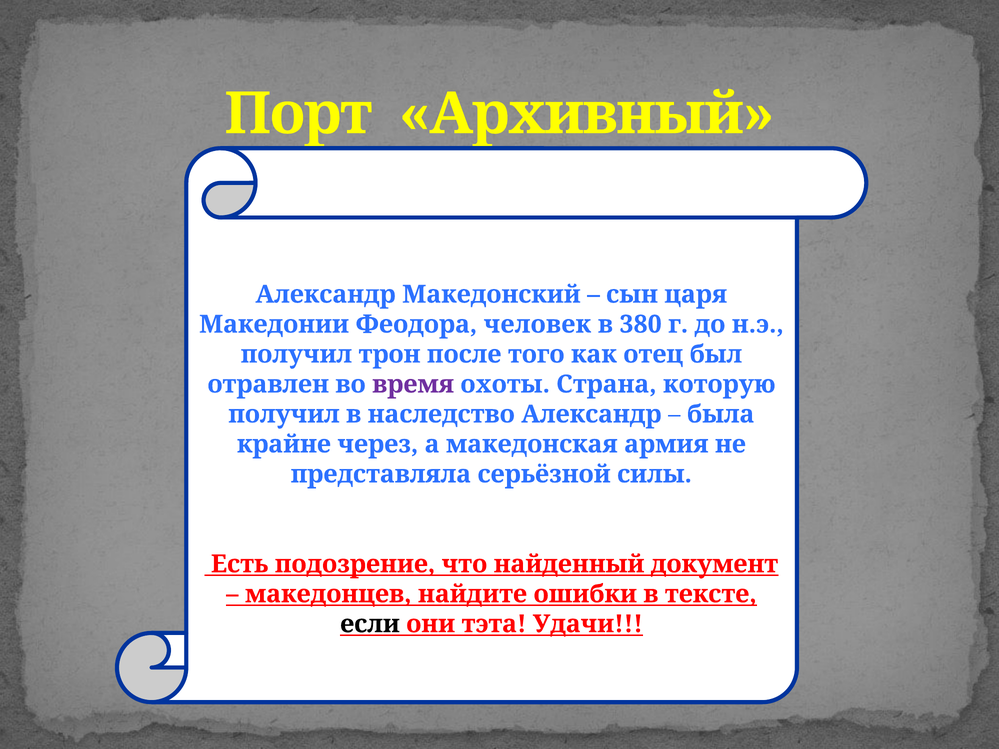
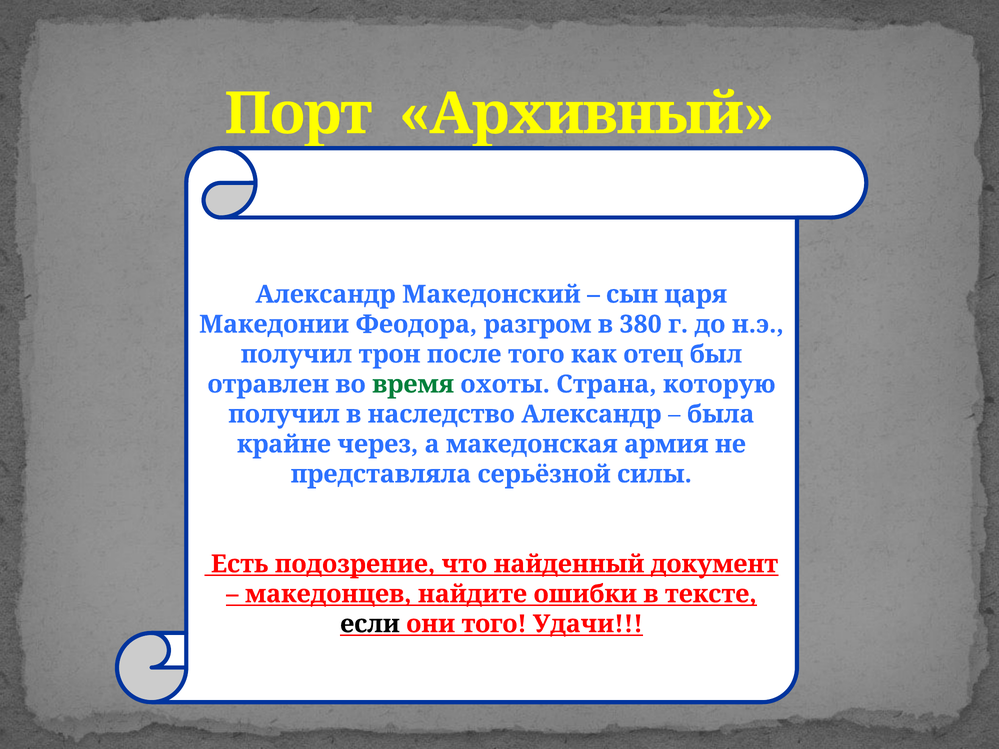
человек: человек -> разгром
время colour: purple -> green
они тэта: тэта -> того
